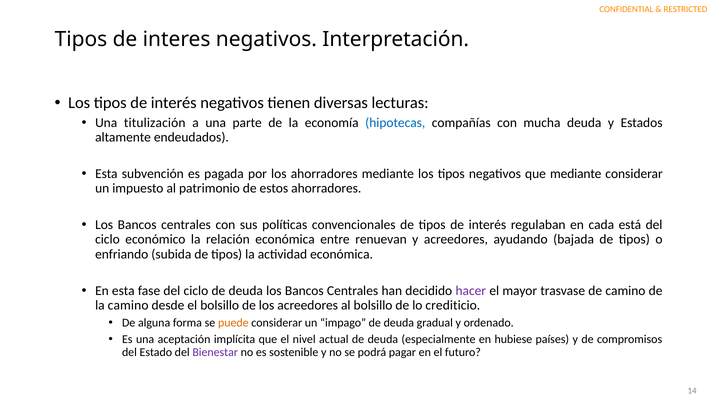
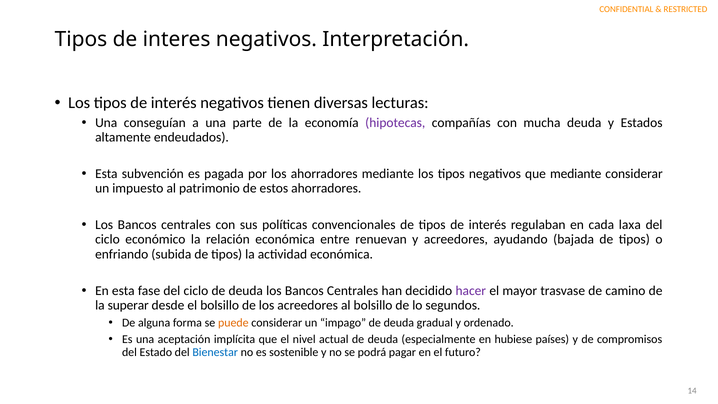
titulización: titulización -> conseguían
hipotecas colour: blue -> purple
está: está -> laxa
la camino: camino -> superar
crediticio: crediticio -> segundos
Bienestar colour: purple -> blue
